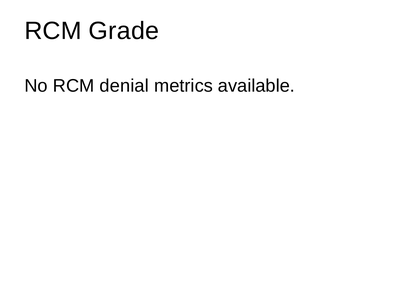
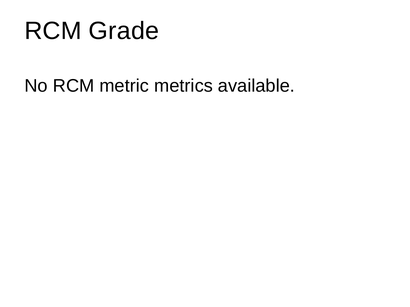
denial: denial -> metric
